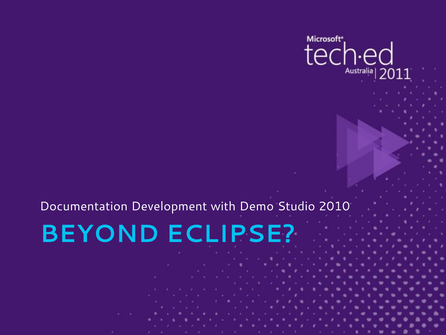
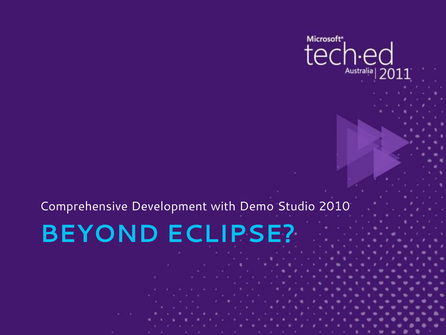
Documentation: Documentation -> Comprehensive
